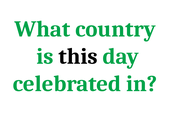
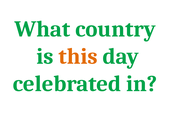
this colour: black -> orange
